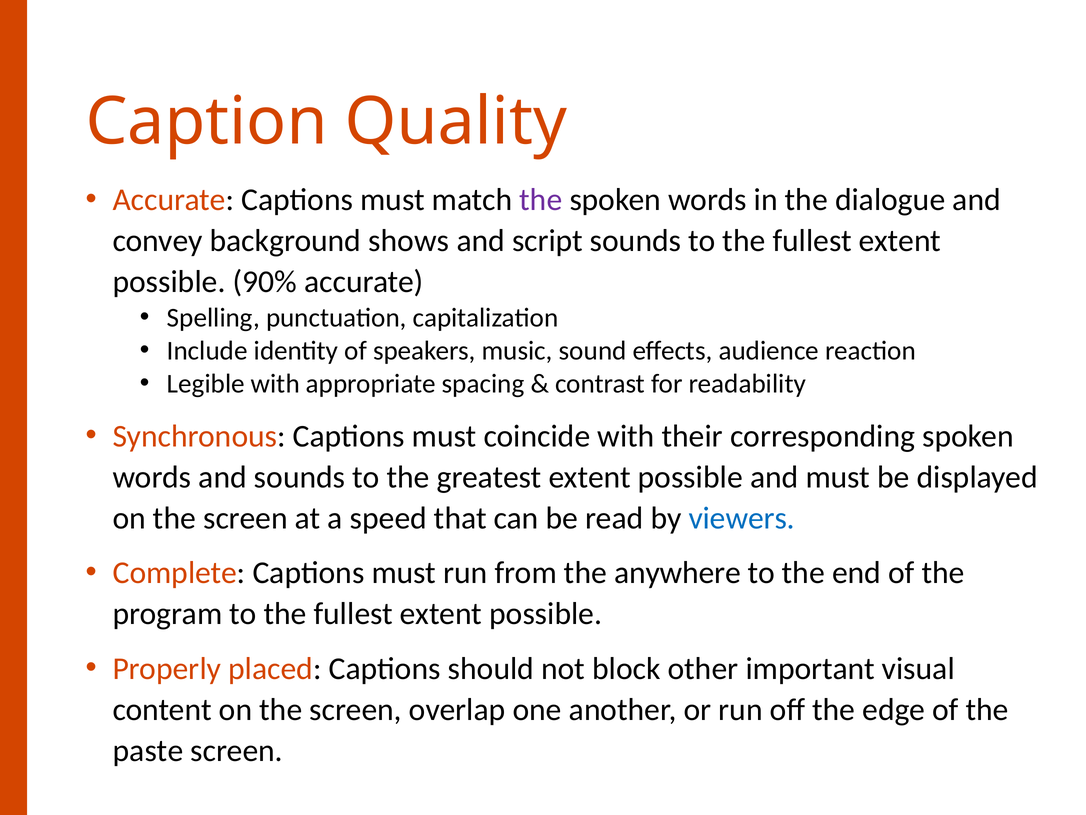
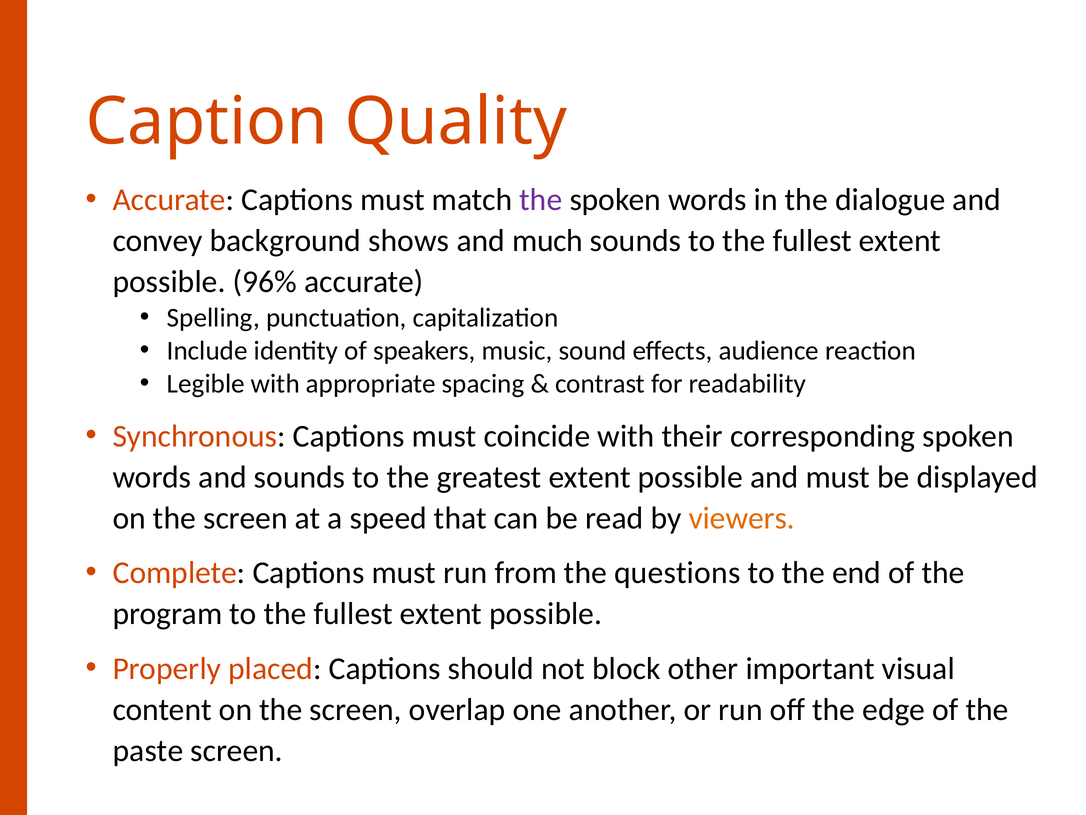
script: script -> much
90%: 90% -> 96%
viewers colour: blue -> orange
anywhere: anywhere -> questions
